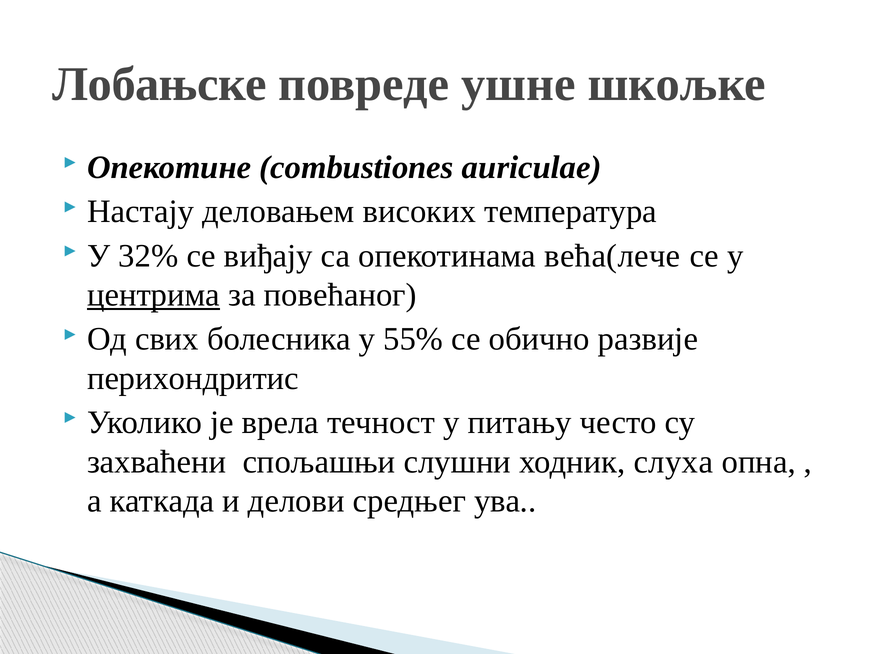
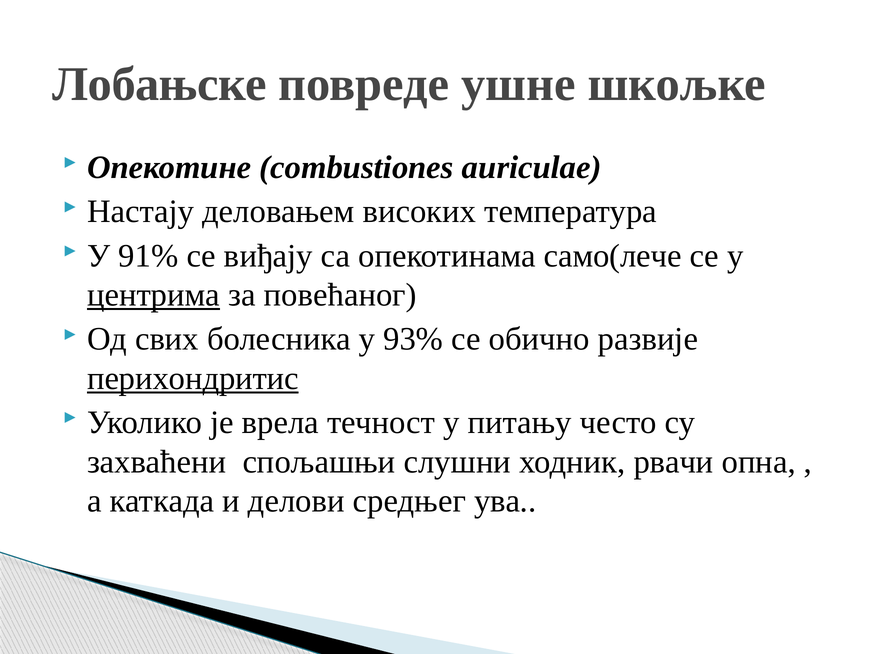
32%: 32% -> 91%
већа(лече: већа(лече -> само(лече
55%: 55% -> 93%
перихондритис underline: none -> present
слуха: слуха -> рвачи
